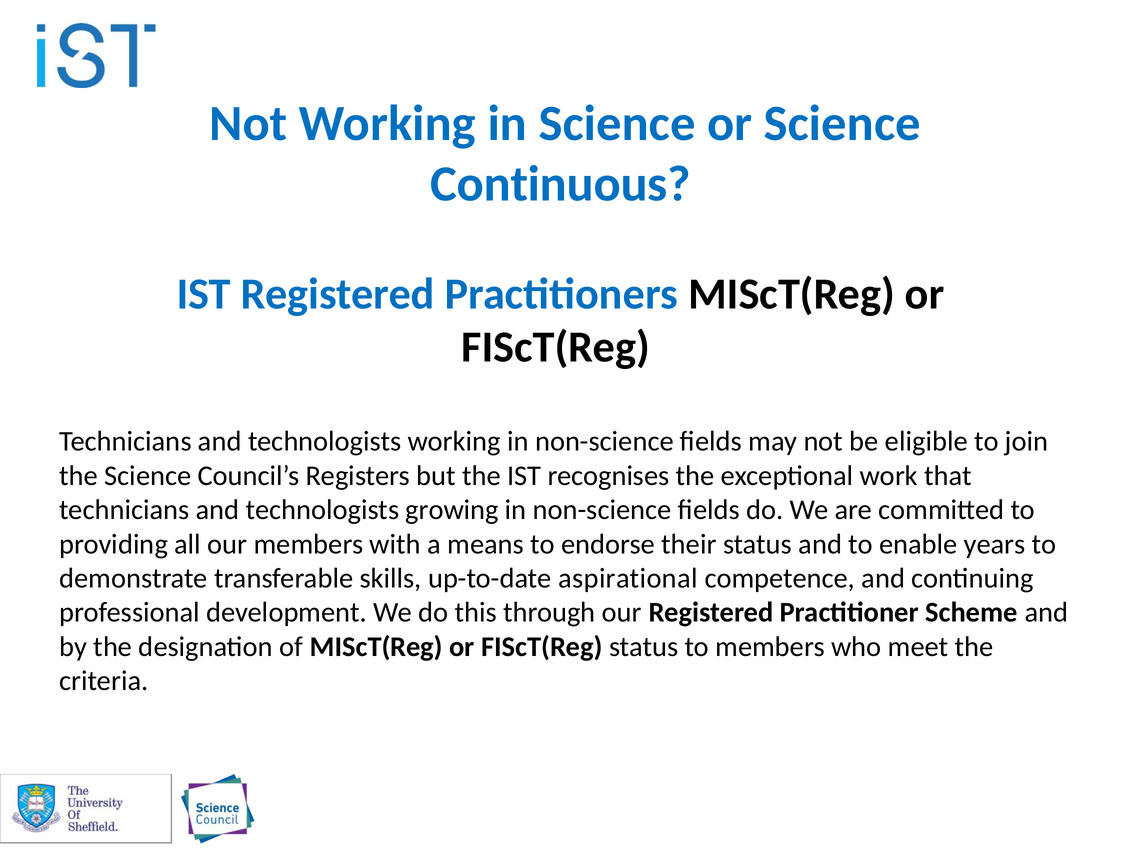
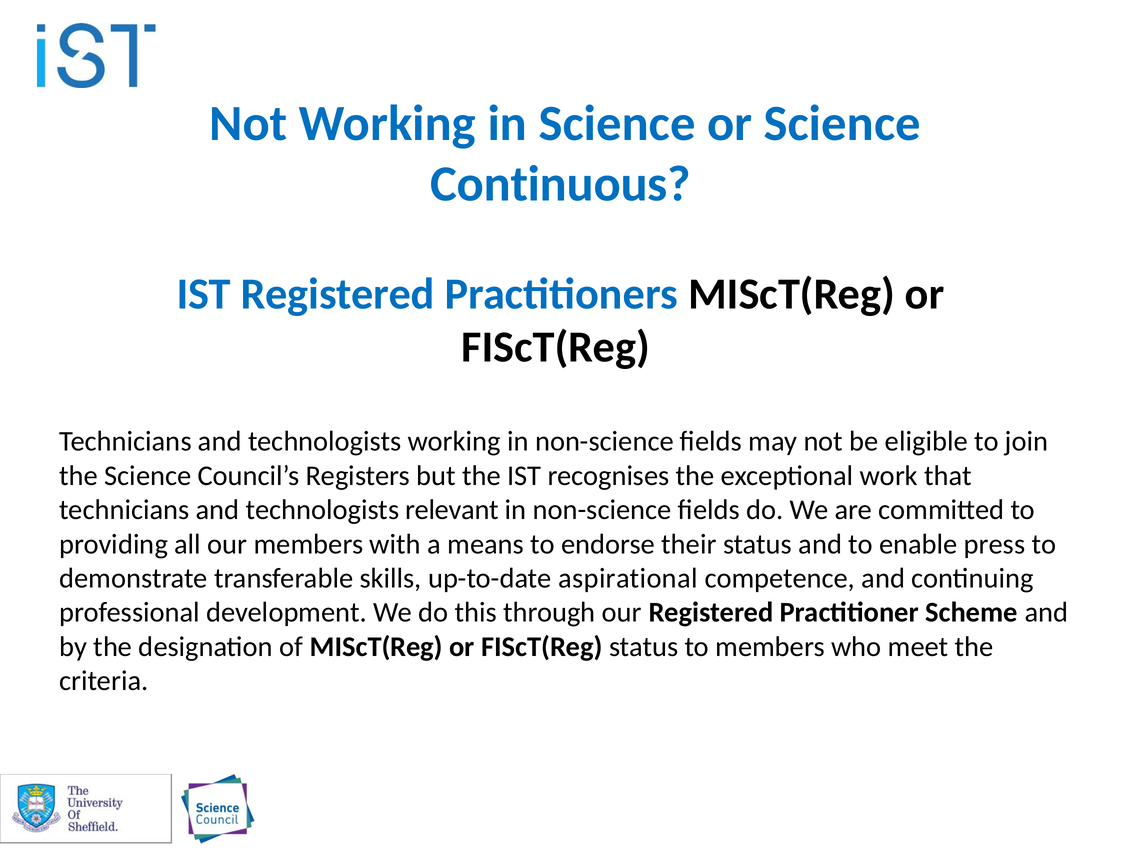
growing: growing -> relevant
years: years -> press
